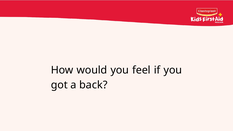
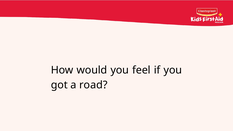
back: back -> road
